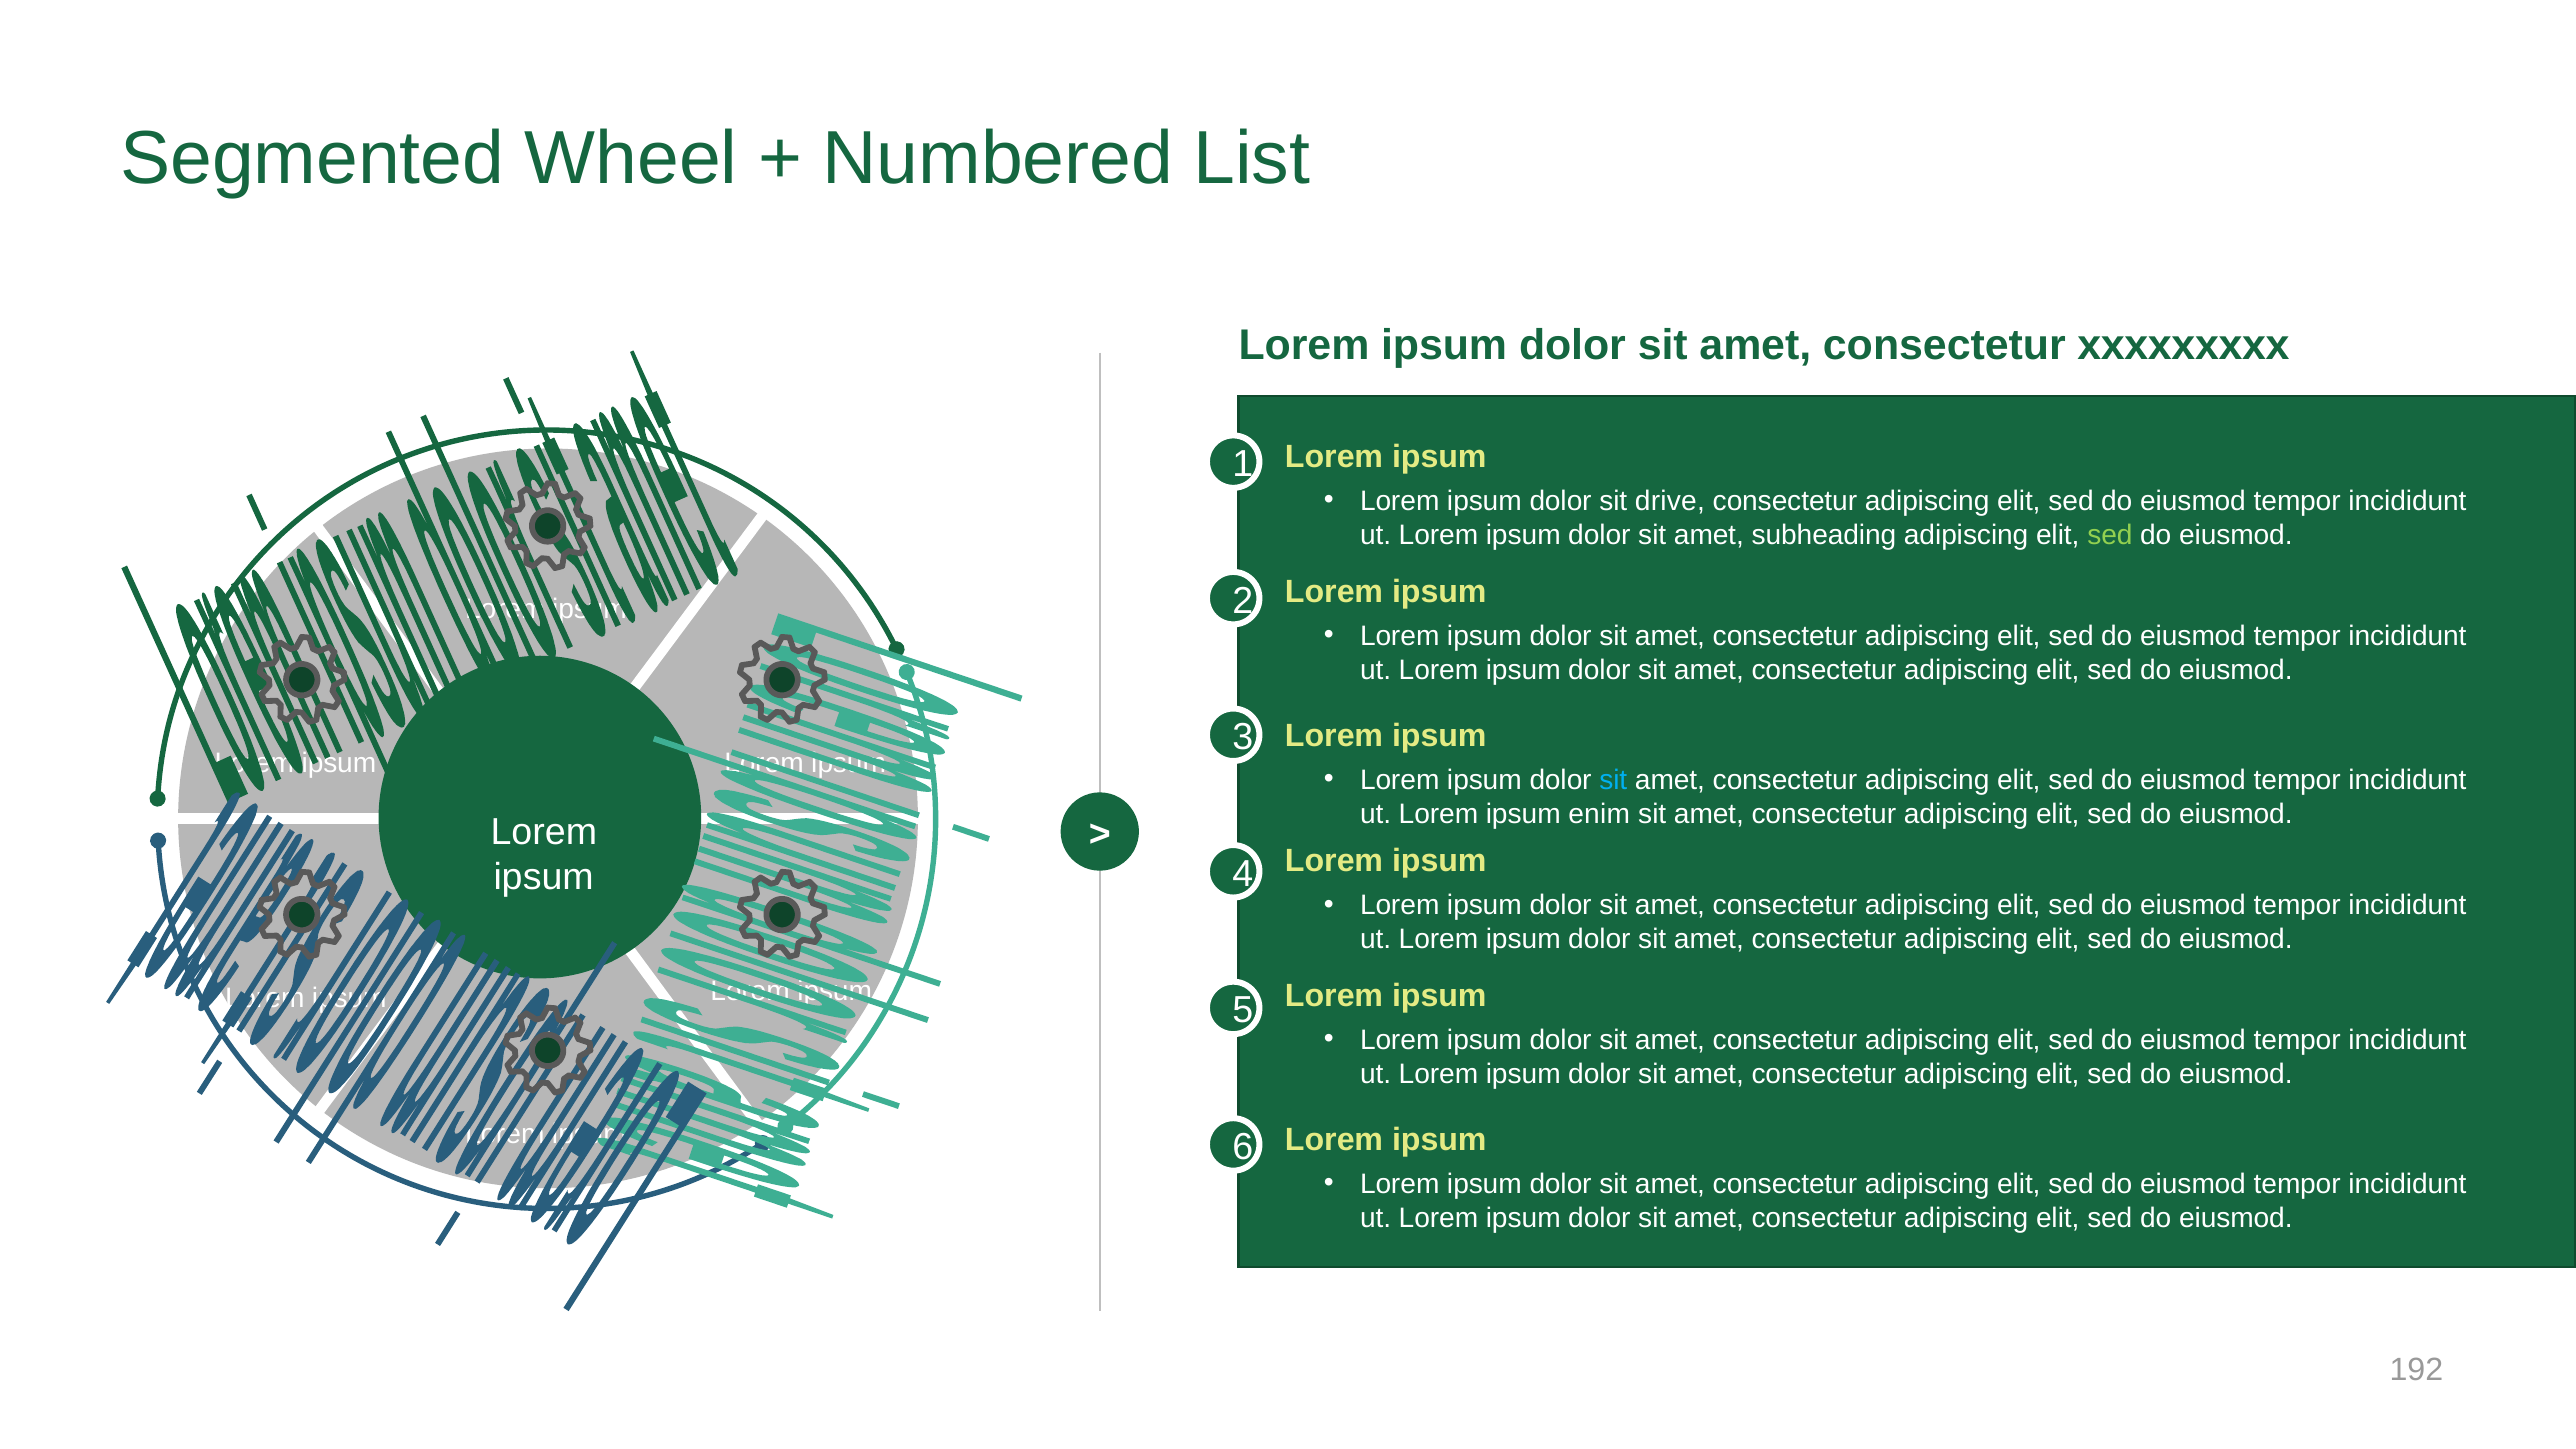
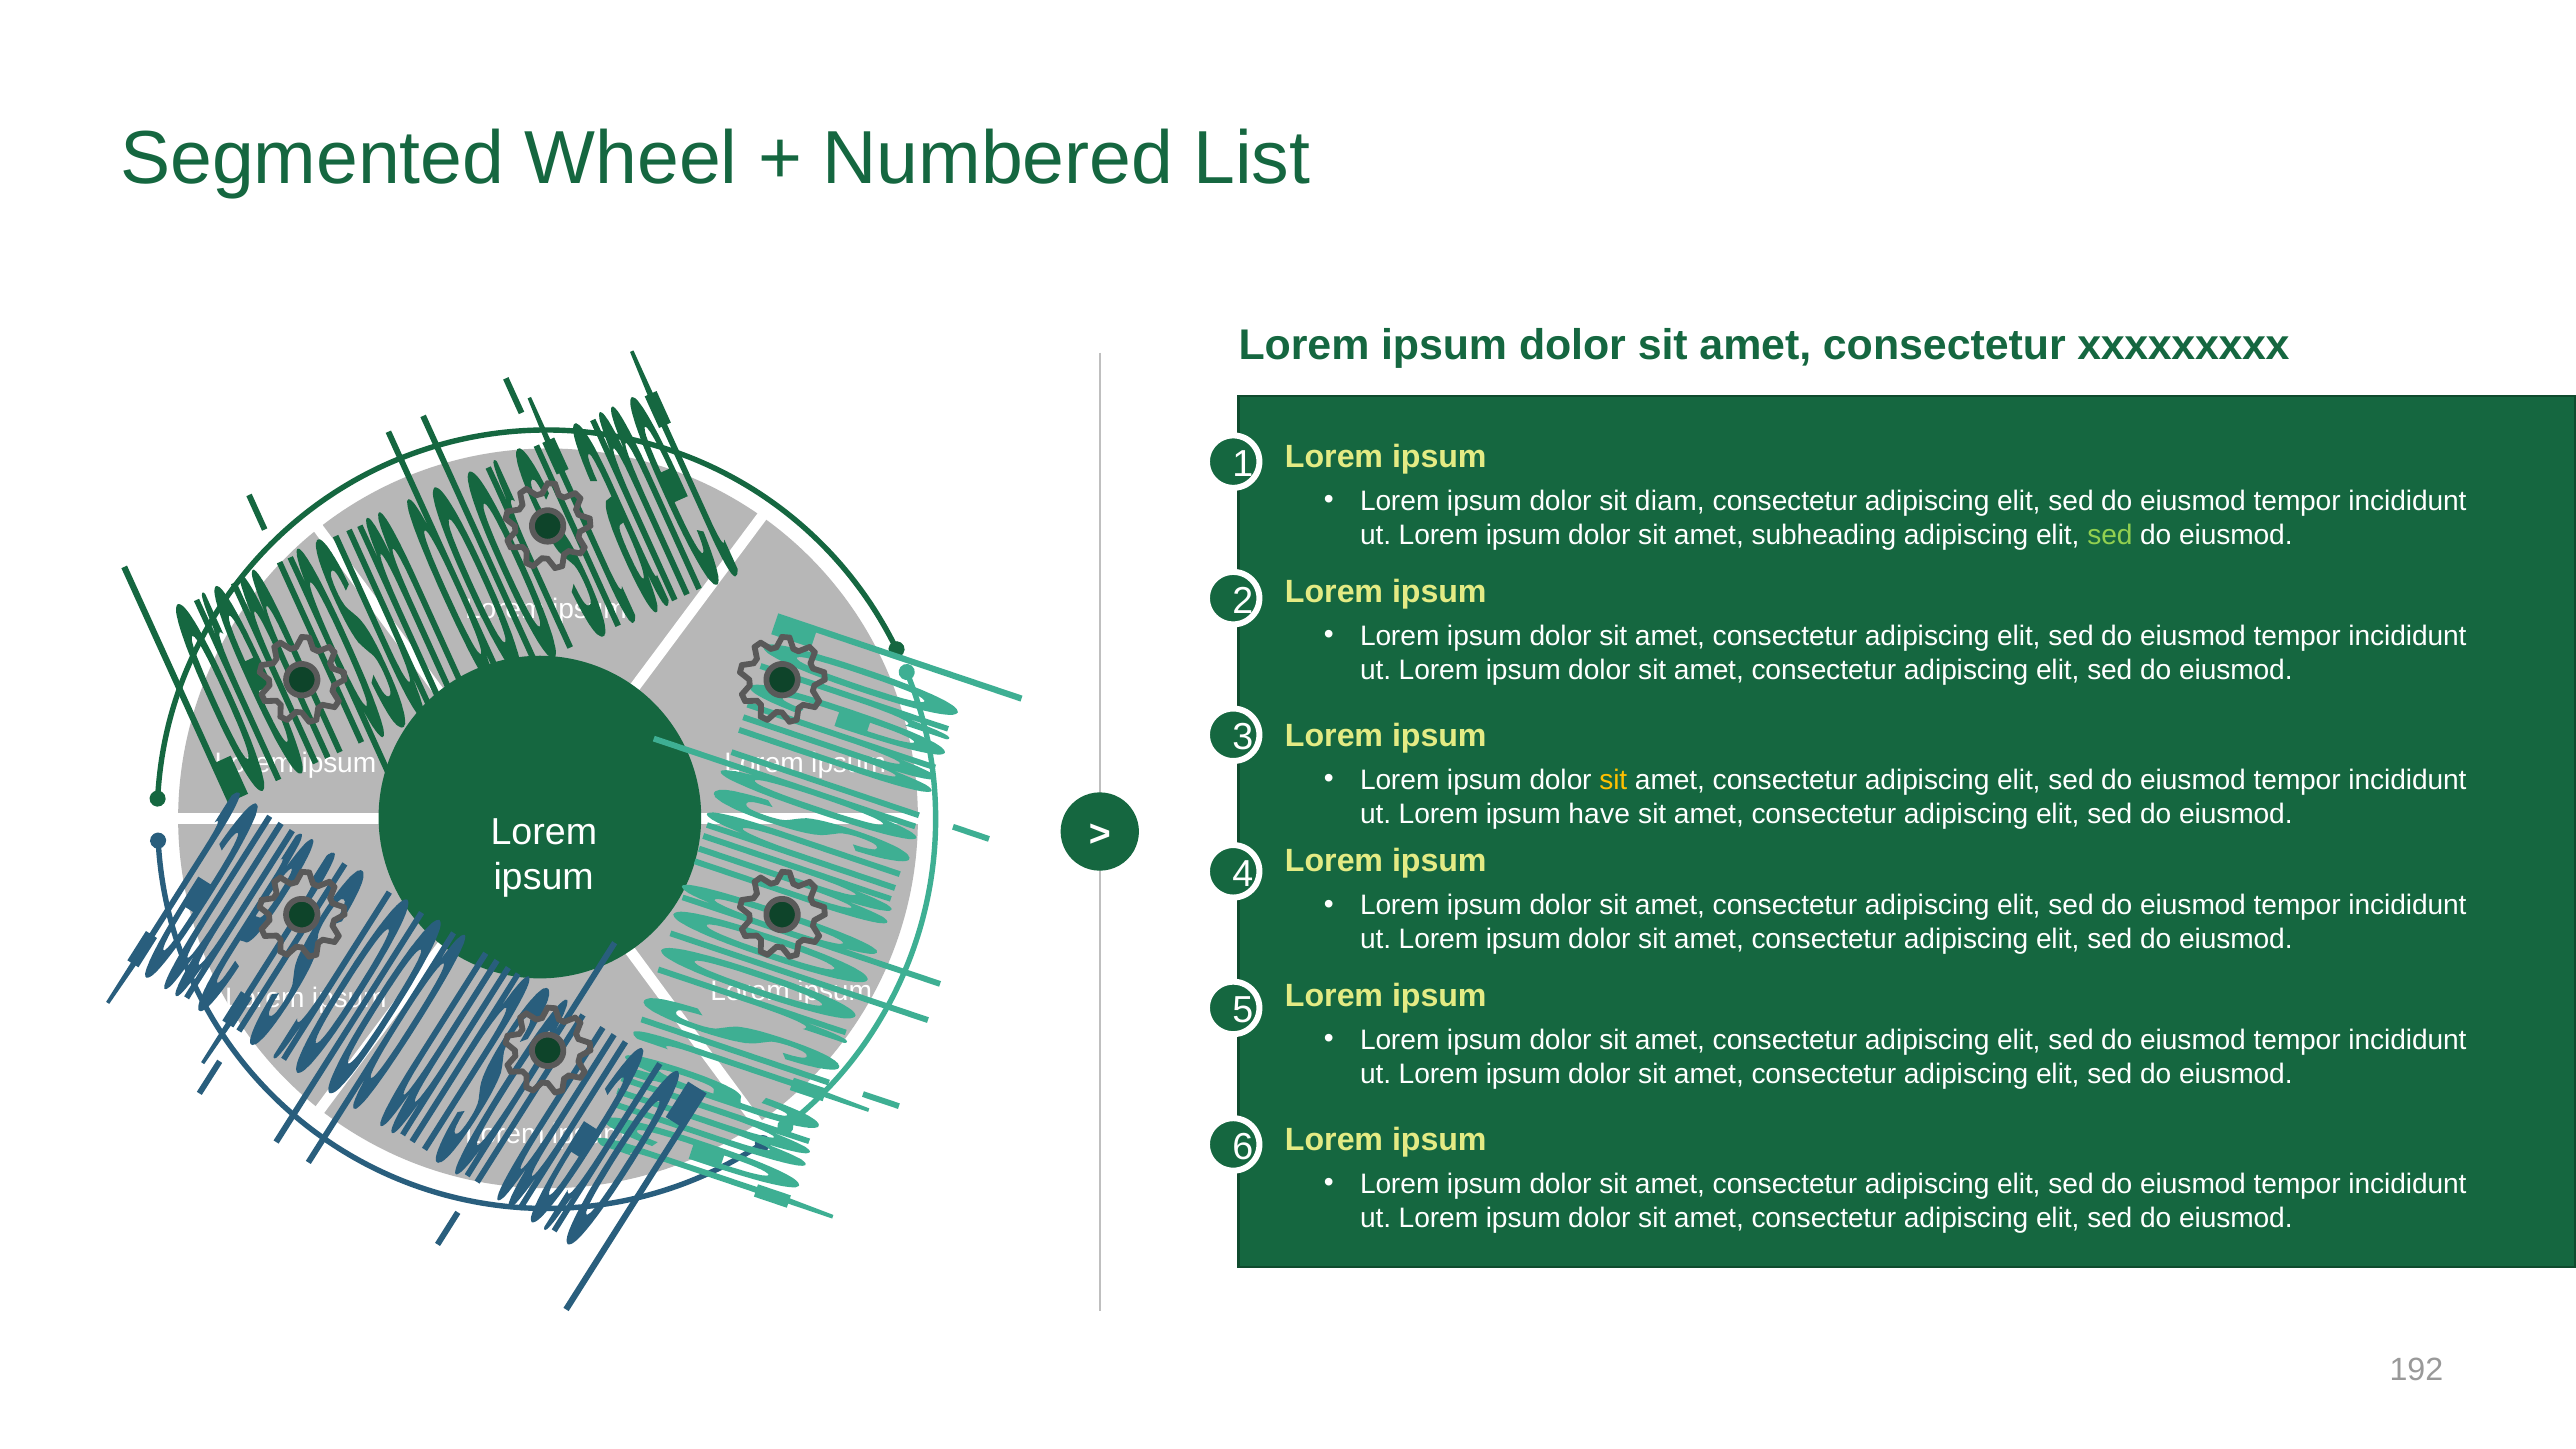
drive: drive -> diam
sit at (1613, 780) colour: light blue -> yellow
enim: enim -> have
